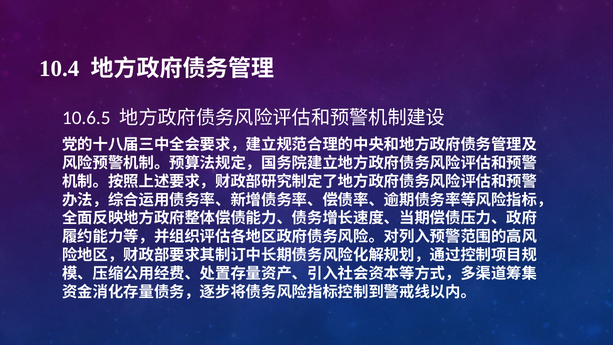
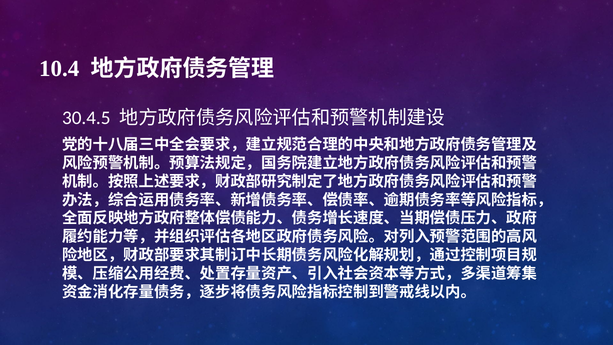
10.6.5: 10.6.5 -> 30.4.5
